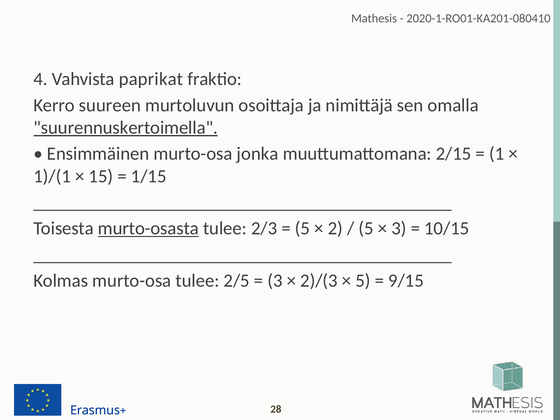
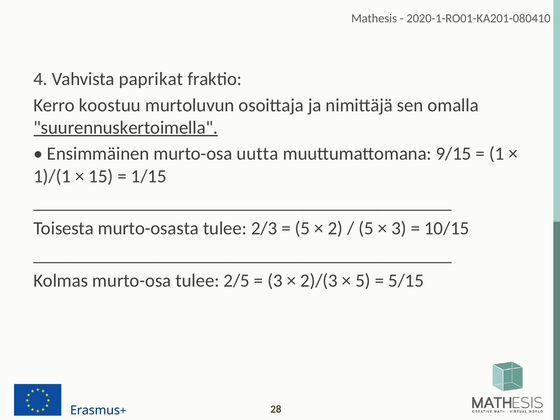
suureen: suureen -> koostuu
jonka: jonka -> uutta
2/15: 2/15 -> 9/15
murto-osasta underline: present -> none
9/15: 9/15 -> 5/15
